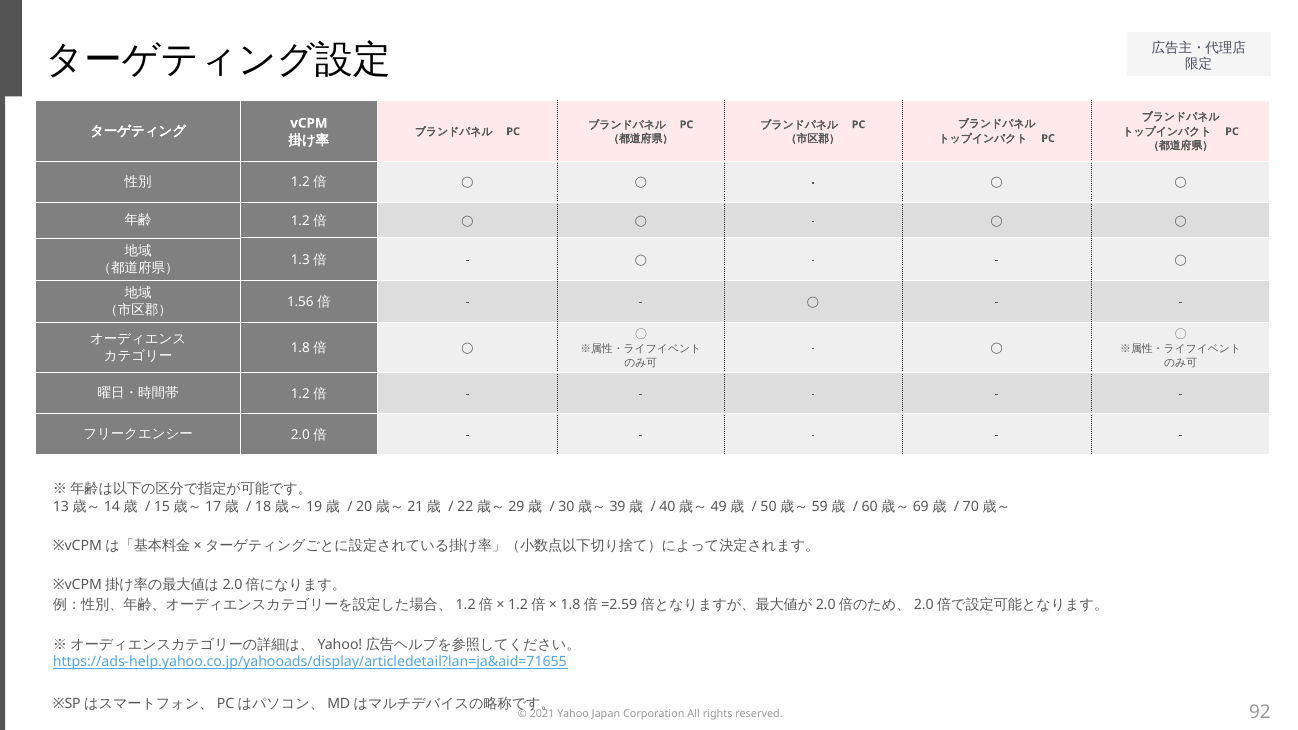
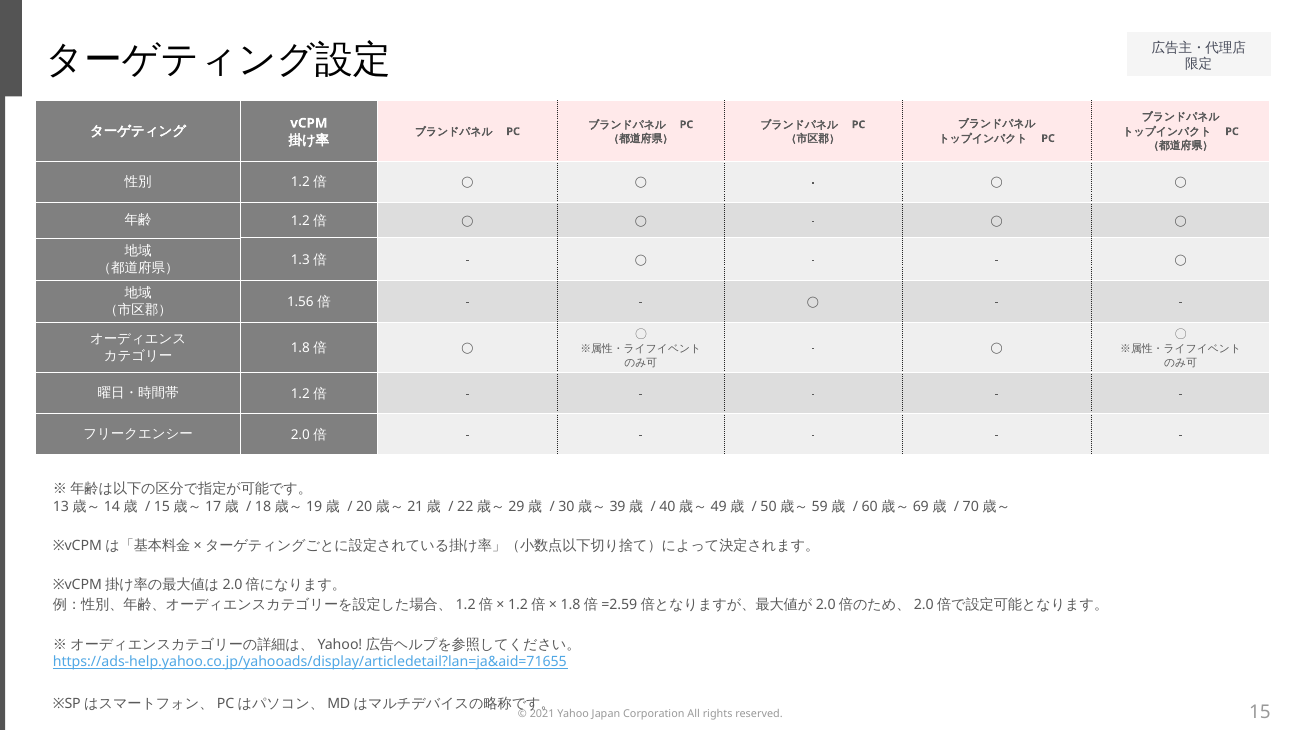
92: 92 -> 15
